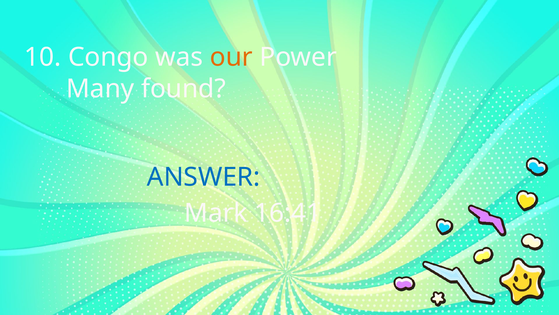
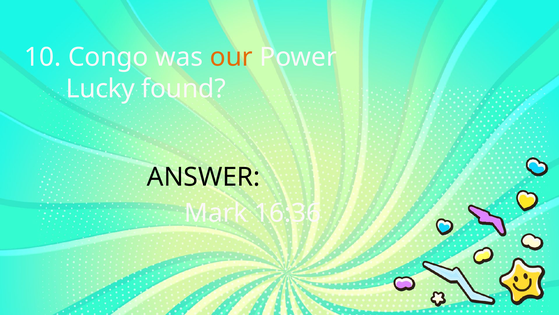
Many: Many -> Lucky
ANSWER colour: blue -> black
16:41: 16:41 -> 16:36
